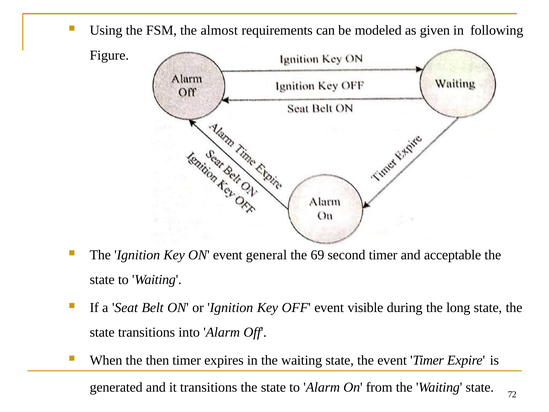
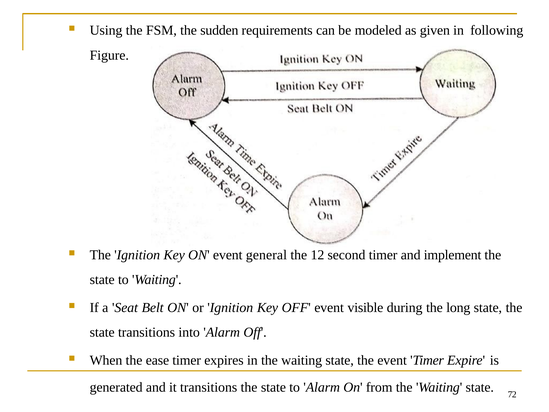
almost: almost -> sudden
69: 69 -> 12
acceptable: acceptable -> implement
then: then -> ease
